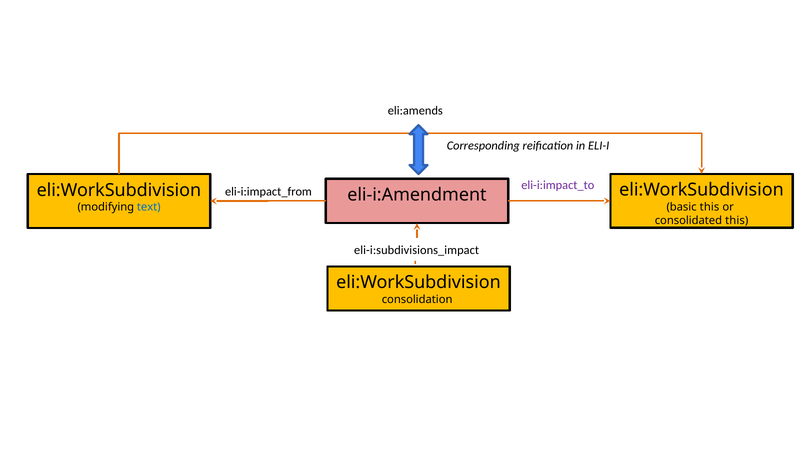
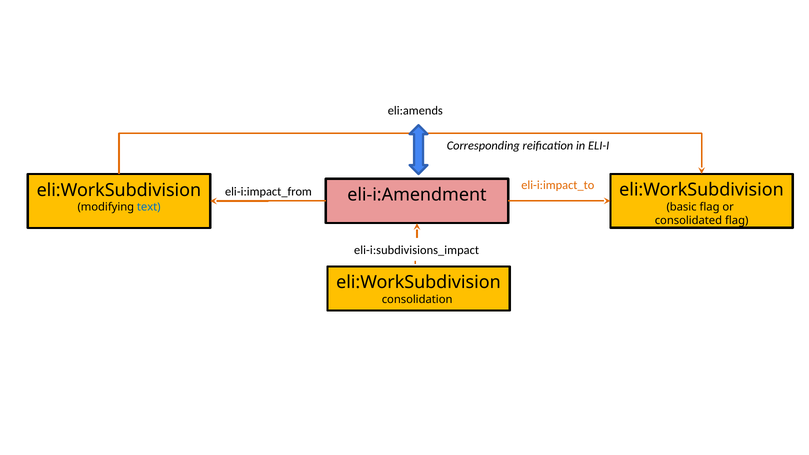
eli-i:impact_to colour: purple -> orange
basic this: this -> flag
consolidated this: this -> flag
